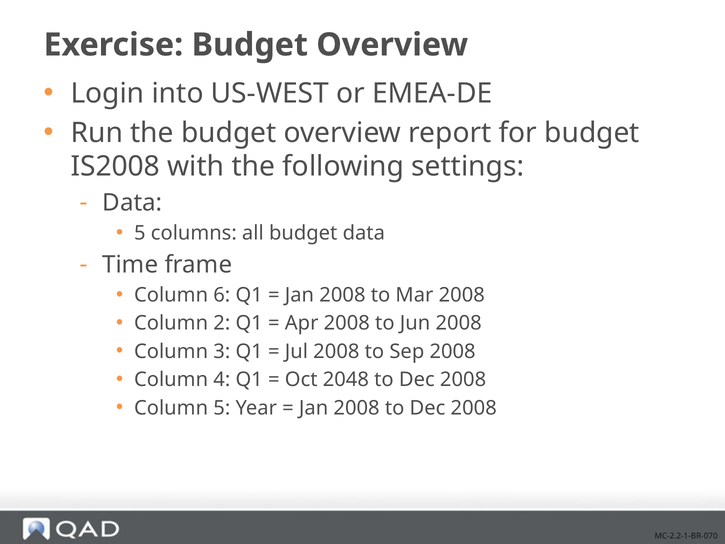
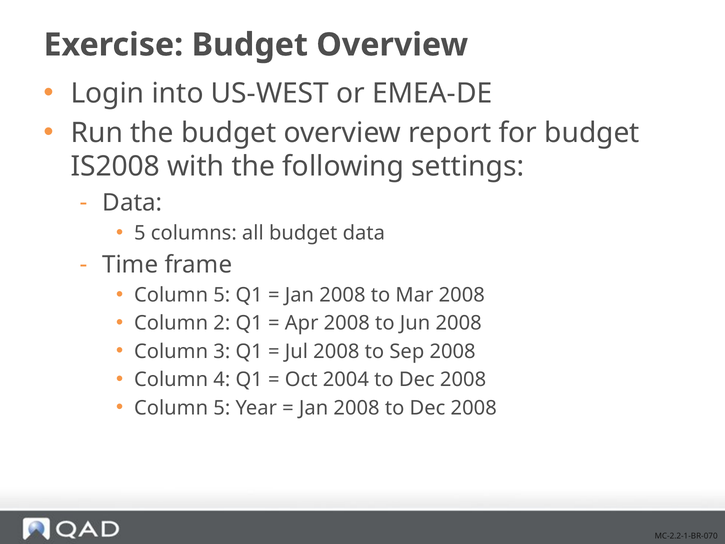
6 at (222, 295): 6 -> 5
2048: 2048 -> 2004
